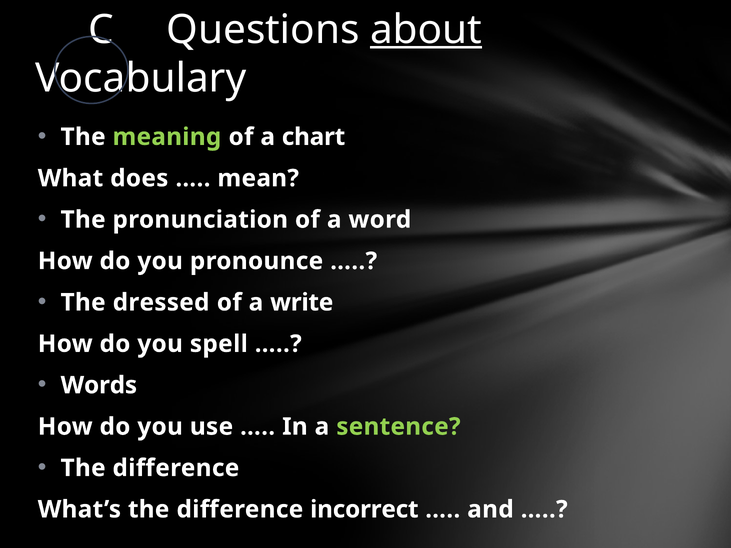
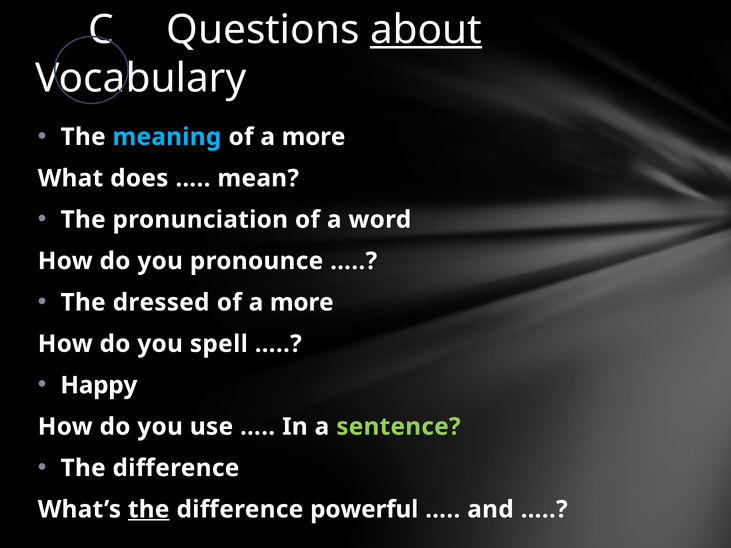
meaning colour: light green -> light blue
chart at (313, 137): chart -> more
write at (302, 303): write -> more
Words: Words -> Happy
the at (149, 510) underline: none -> present
incorrect: incorrect -> powerful
